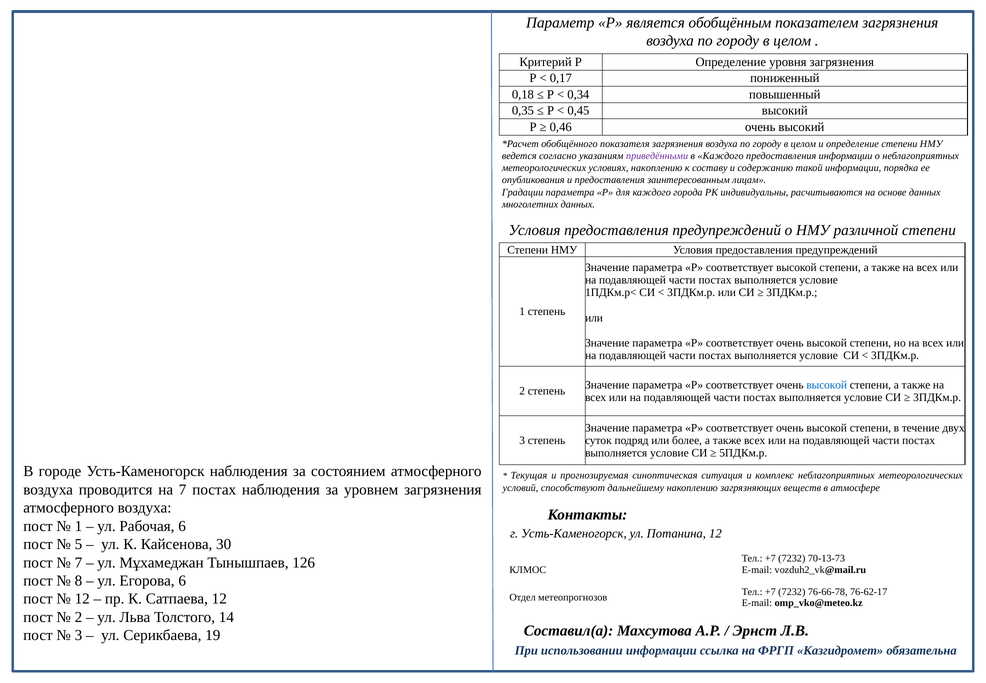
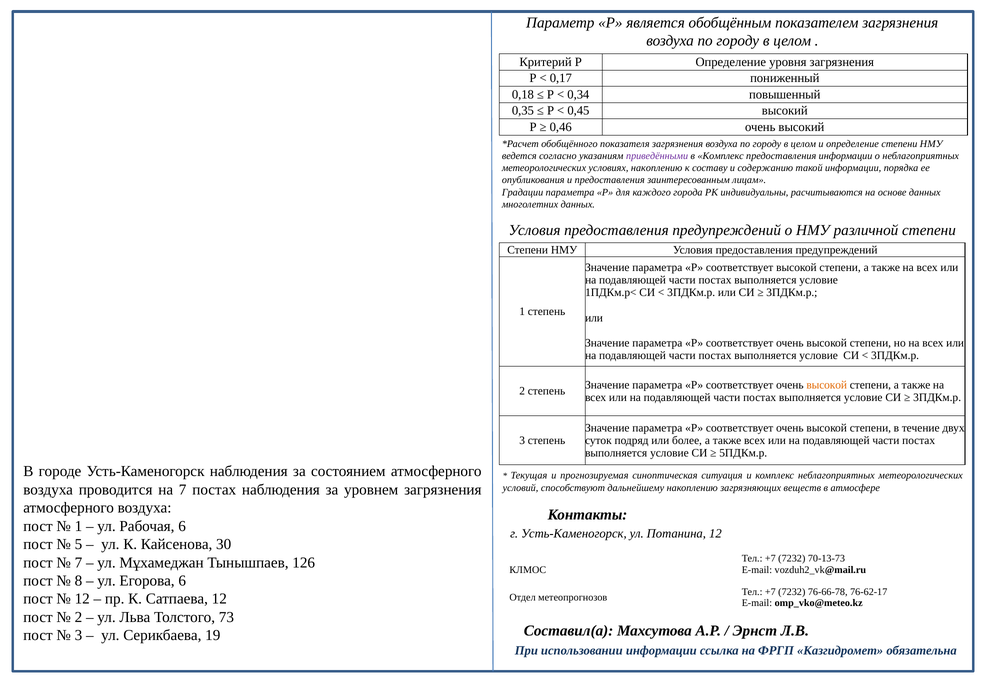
в Каждого: Каждого -> Комплекс
высокой at (827, 385) colour: blue -> orange
14: 14 -> 73
